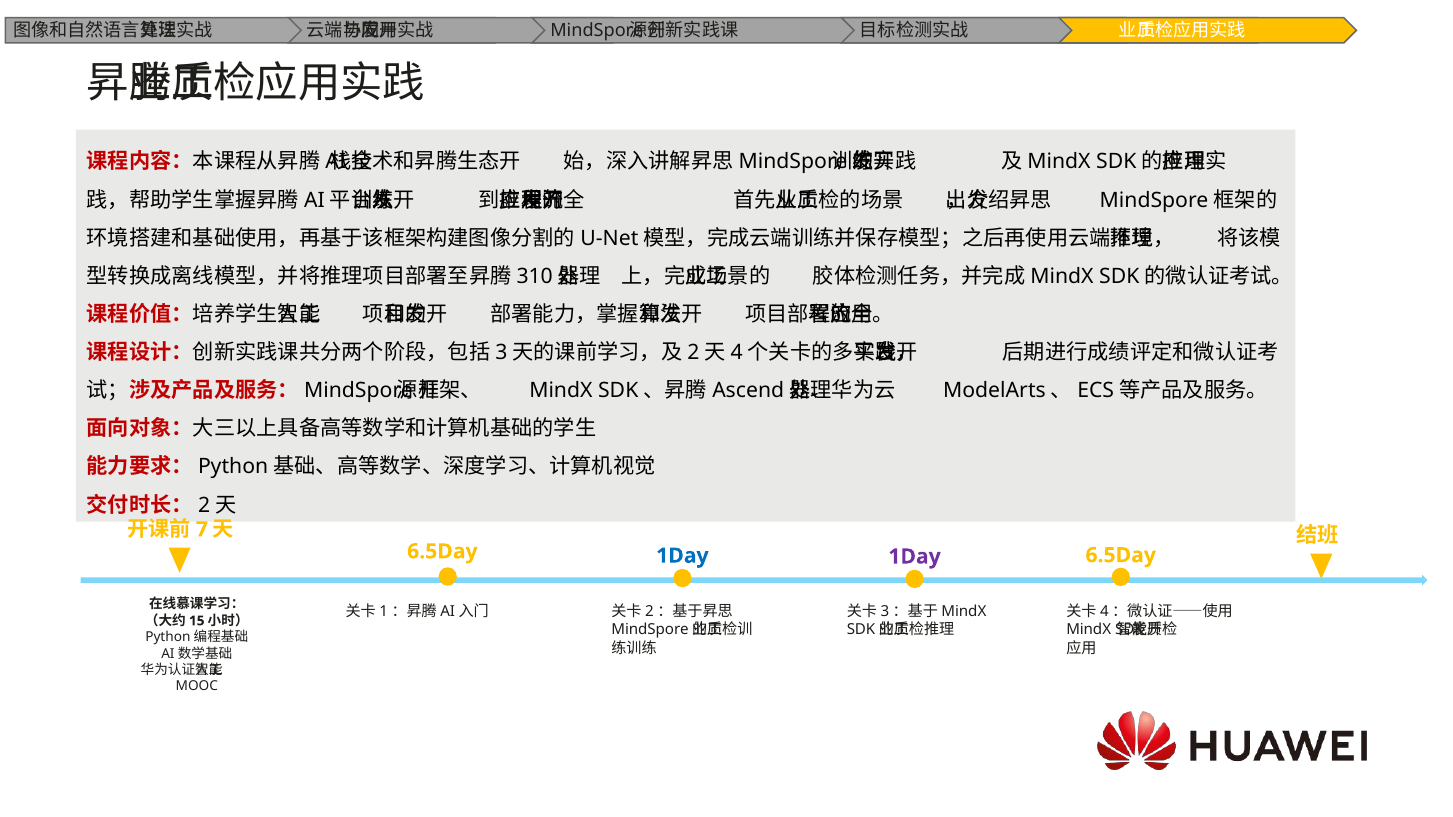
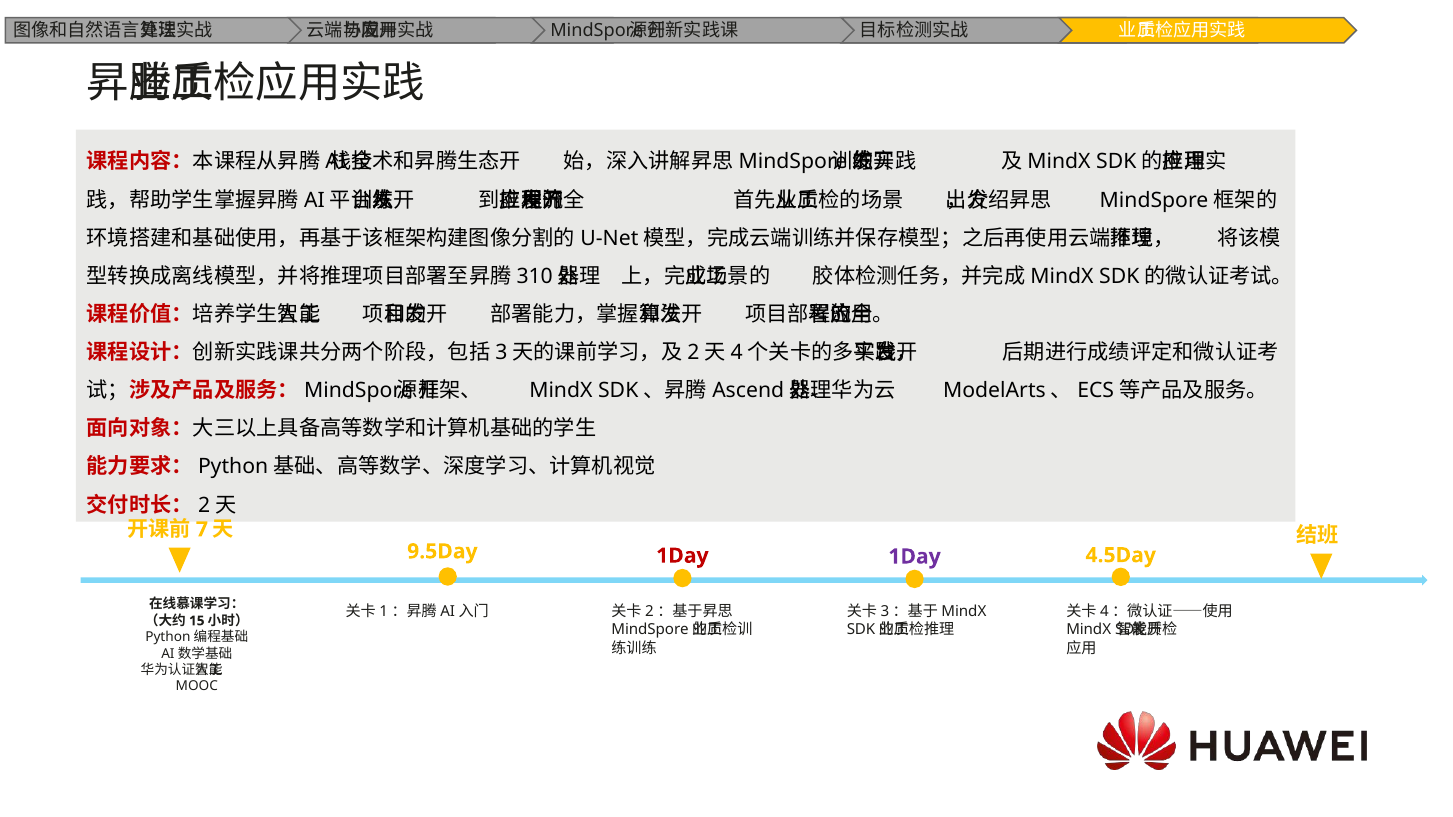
6.5Day at (442, 551): 6.5Day -> 9.5Day
6.5Day at (1121, 555): 6.5Day -> 4.5Day
1Day at (682, 556) colour: blue -> red
